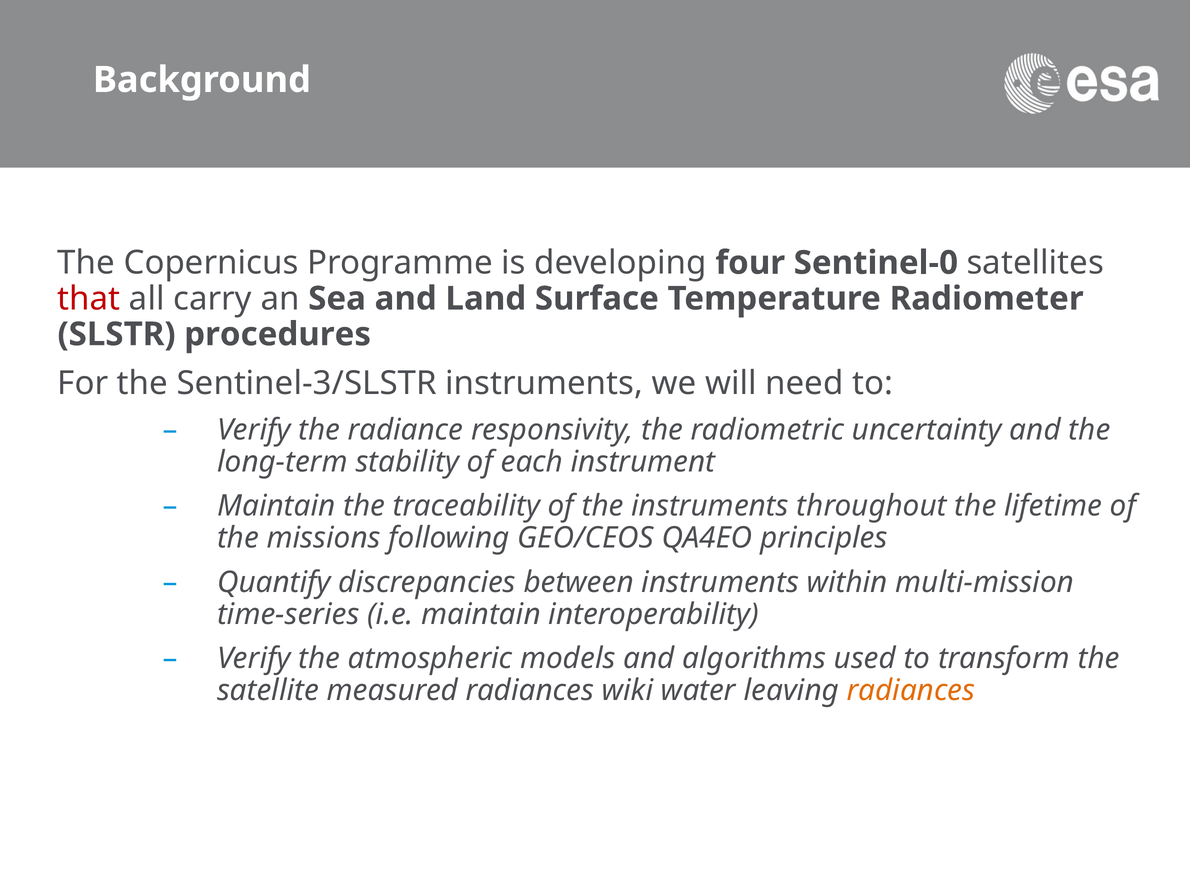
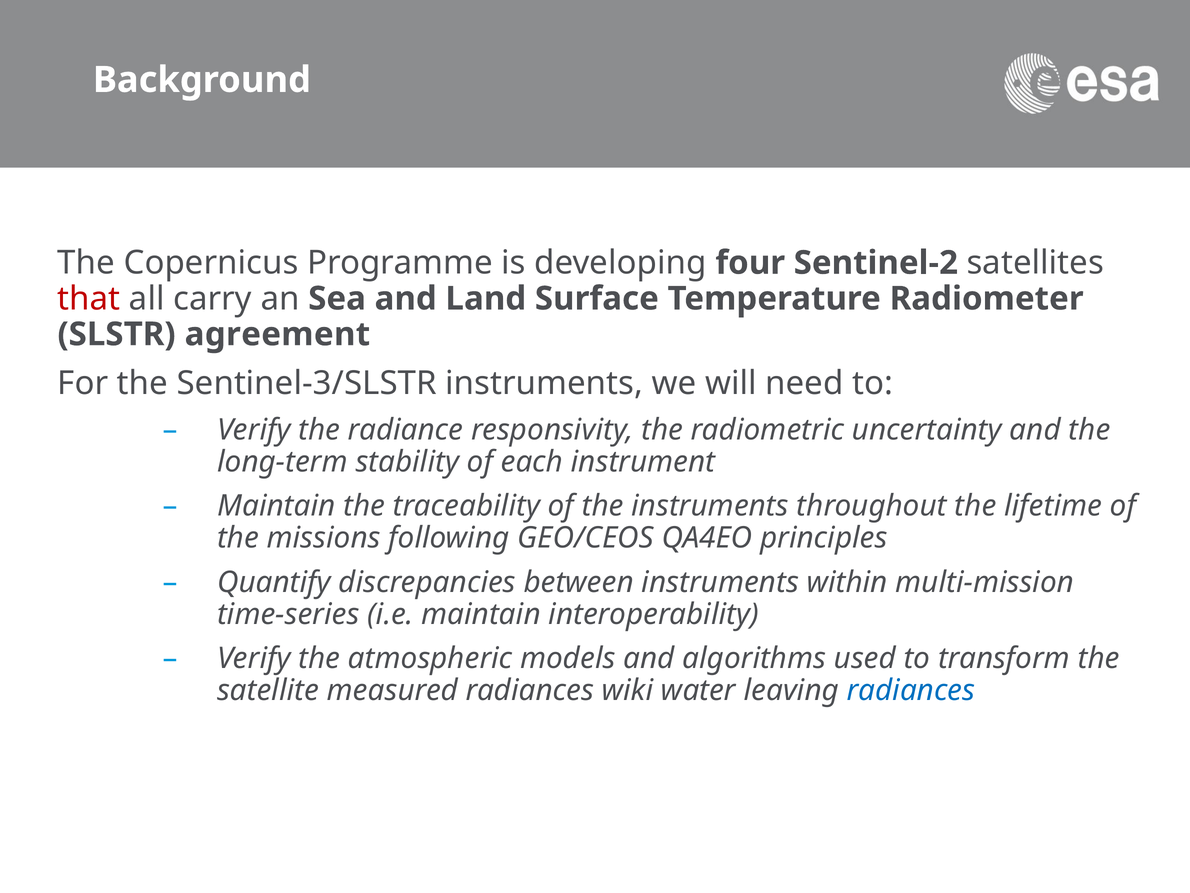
Sentinel-0: Sentinel-0 -> Sentinel-2
procedures: procedures -> agreement
radiances at (911, 690) colour: orange -> blue
